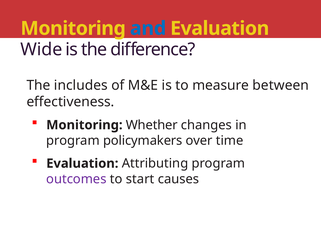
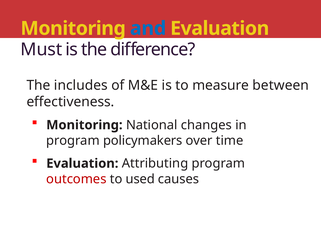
Wide: Wide -> Must
Whether: Whether -> National
outcomes colour: purple -> red
start: start -> used
